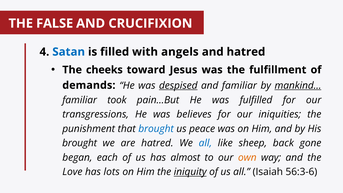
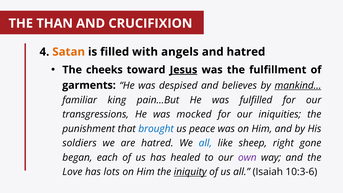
FALSE: FALSE -> THAN
Satan colour: blue -> orange
Jesus underline: none -> present
demands: demands -> garments
despised underline: present -> none
and familiar: familiar -> believes
took: took -> king
believes: believes -> mocked
brought at (80, 143): brought -> soldiers
back: back -> right
almost: almost -> healed
own colour: orange -> purple
56:3-6: 56:3-6 -> 10:3-6
